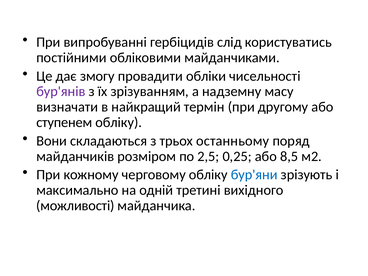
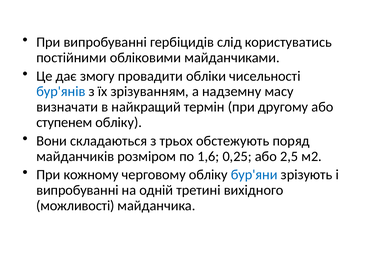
бур'янів colour: purple -> blue
останньому: останньому -> обстежують
2,5: 2,5 -> 1,6
8,5: 8,5 -> 2,5
максимально at (77, 190): максимально -> випробуванні
